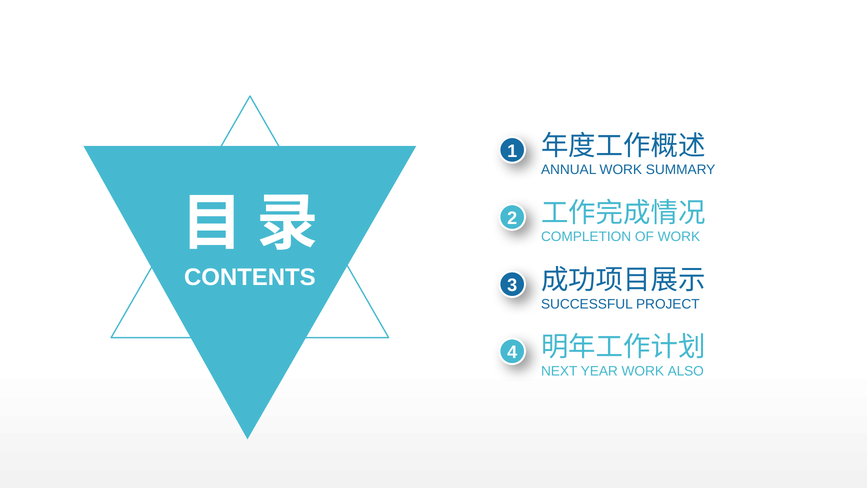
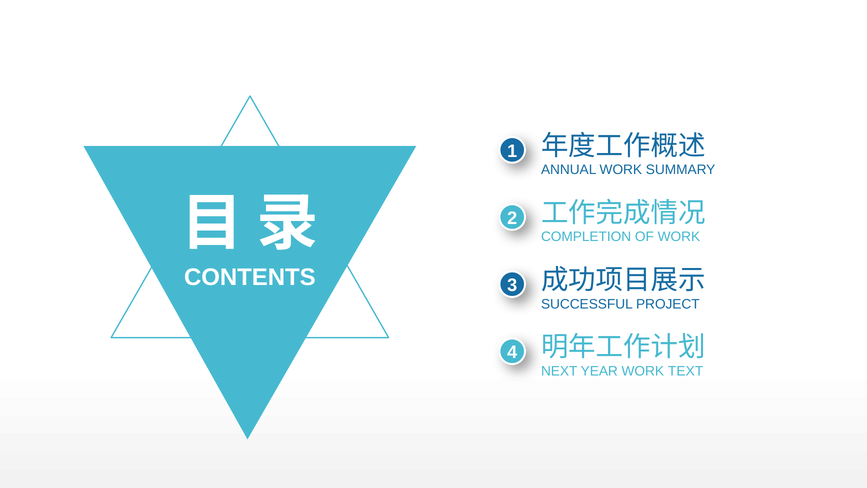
ALSO: ALSO -> TEXT
